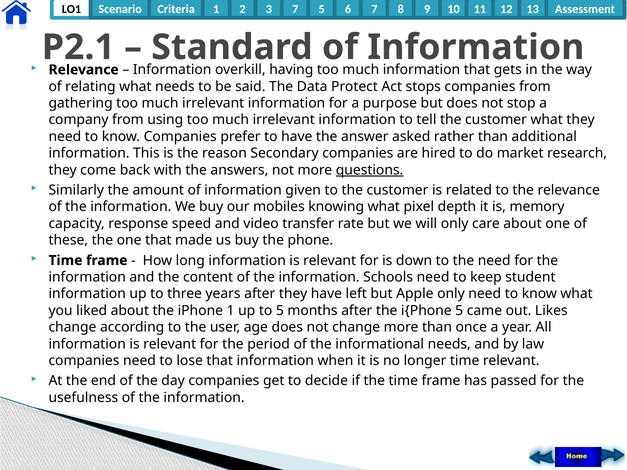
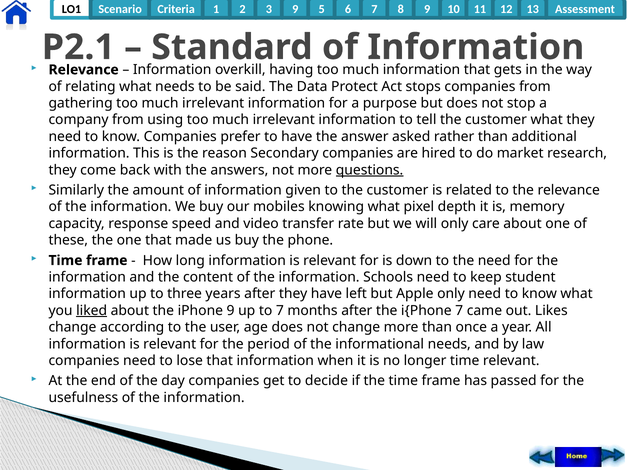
3 7: 7 -> 9
liked underline: none -> present
iPhone 1: 1 -> 9
to 5: 5 -> 7
i{Phone 5: 5 -> 7
